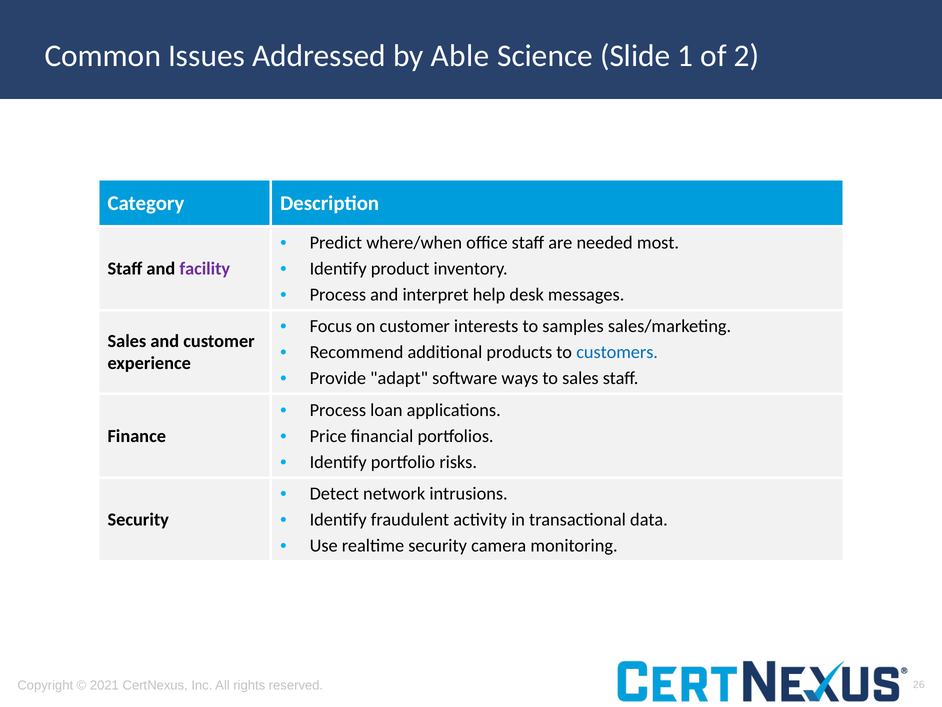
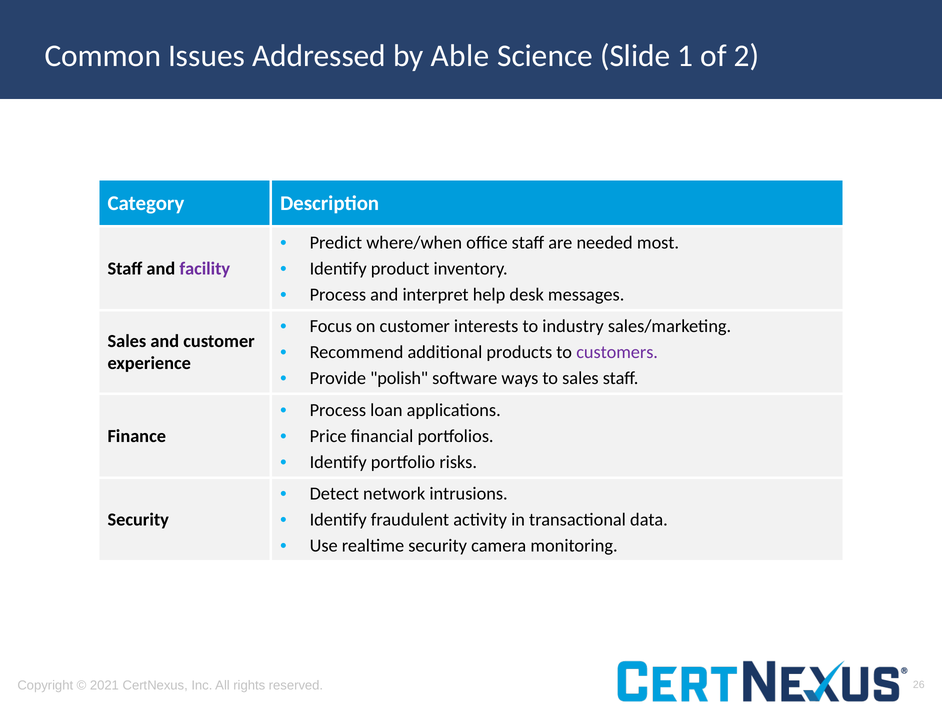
samples: samples -> industry
customers colour: blue -> purple
adapt: adapt -> polish
